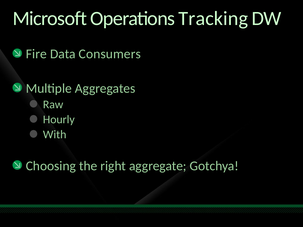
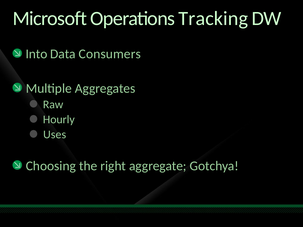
Fire: Fire -> Into
With: With -> Uses
